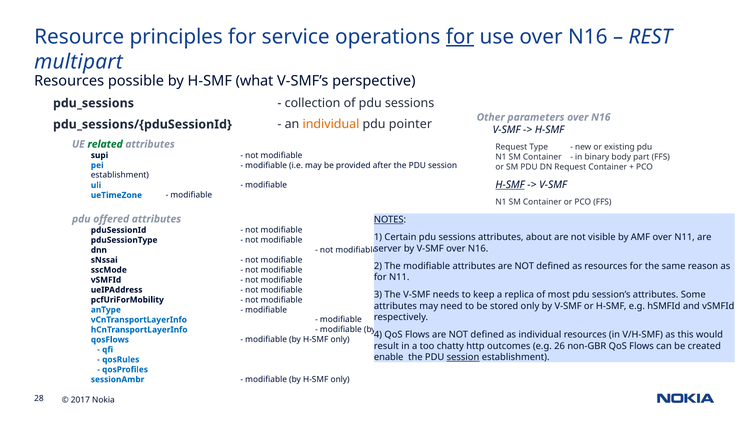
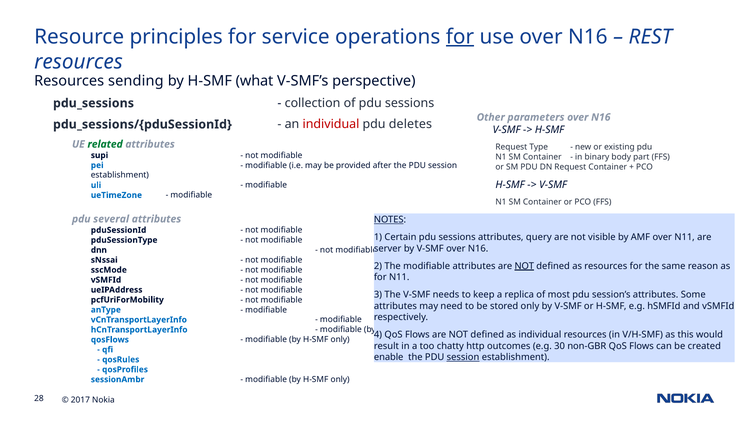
multipart at (78, 62): multipart -> resources
possible: possible -> sending
individual at (331, 124) colour: orange -> red
pointer: pointer -> deletes
H-SMF at (510, 185) underline: present -> none
offered: offered -> several
about: about -> query
NOT at (524, 266) underline: none -> present
26: 26 -> 30
